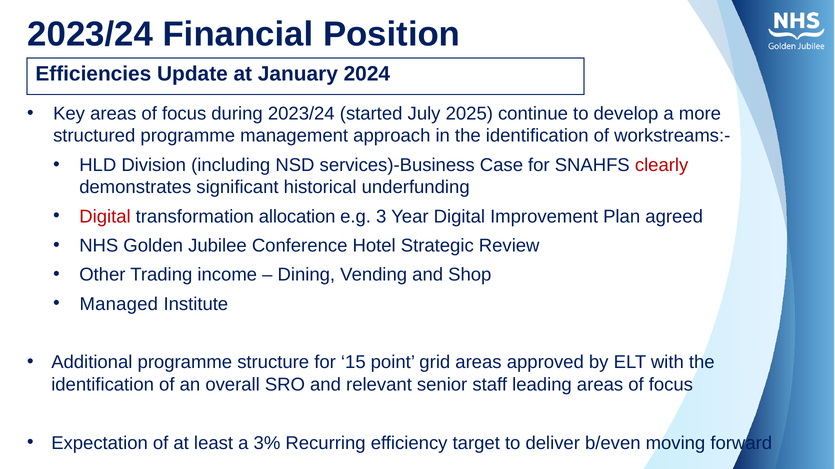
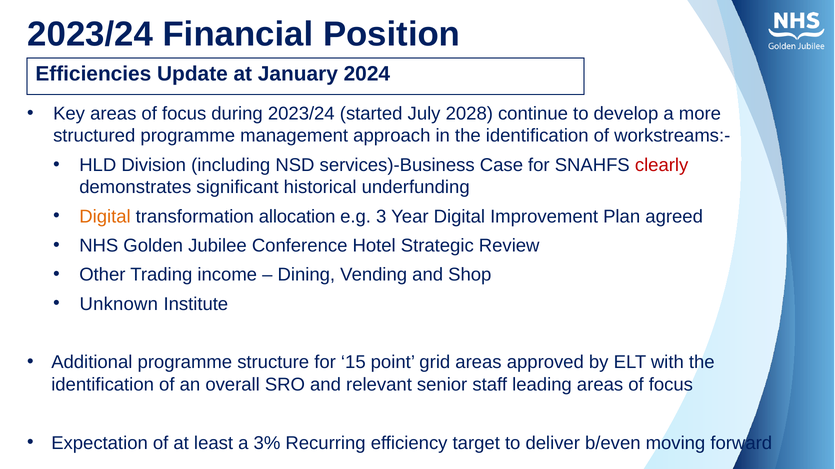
2025: 2025 -> 2028
Digital at (105, 217) colour: red -> orange
Managed: Managed -> Unknown
